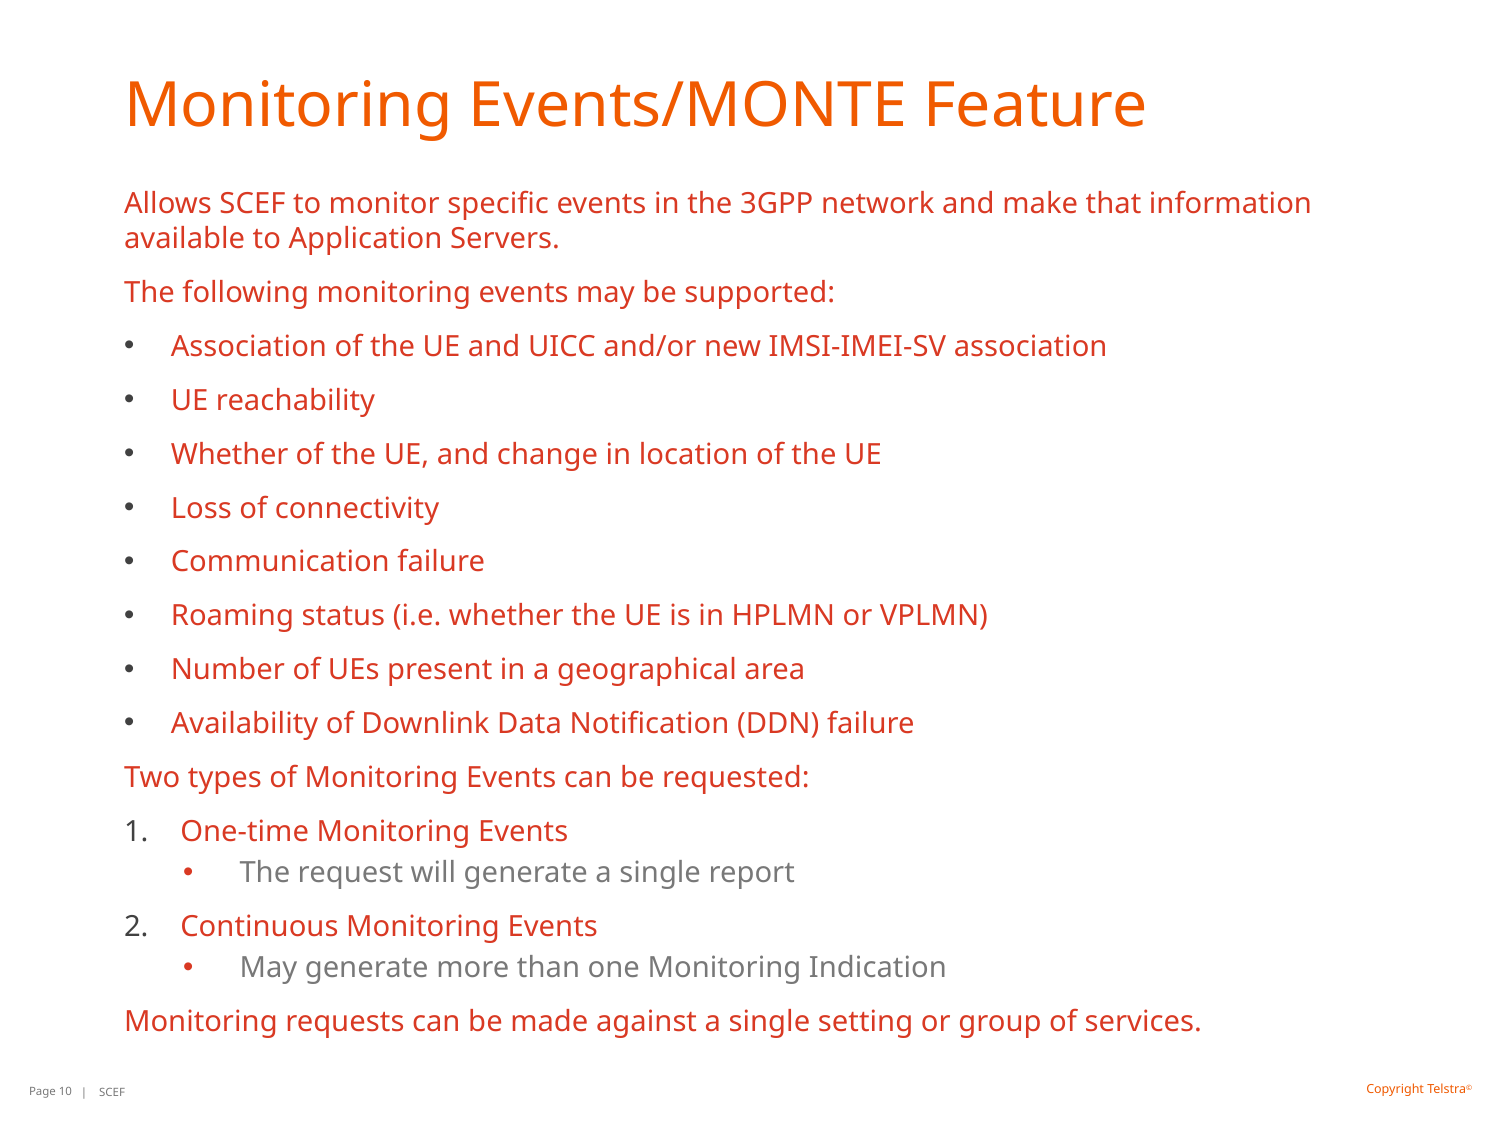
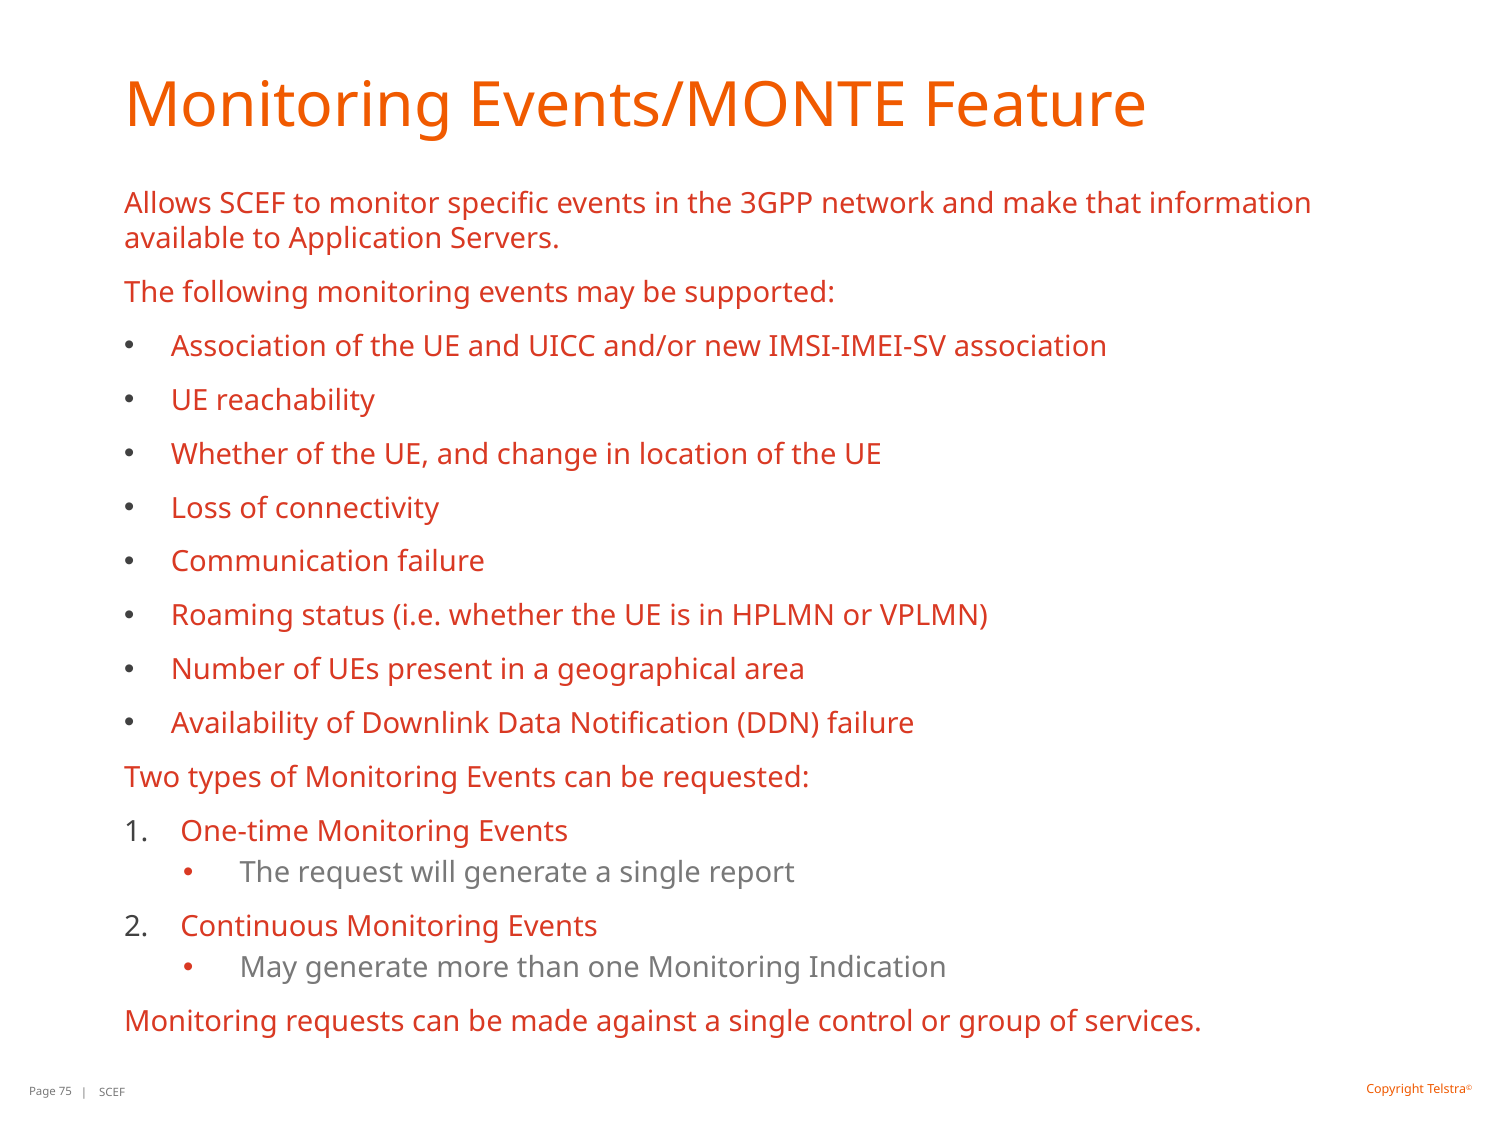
setting: setting -> control
10: 10 -> 75
